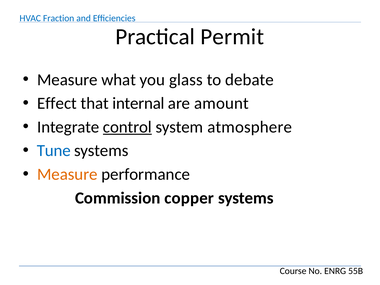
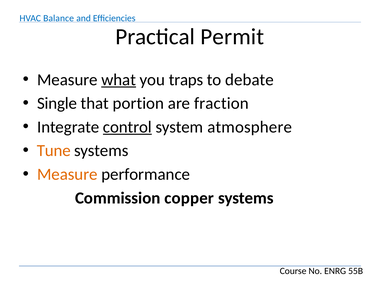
Fraction: Fraction -> Balance
what underline: none -> present
glass: glass -> traps
Effect: Effect -> Single
internal: internal -> portion
amount: amount -> fraction
Tune colour: blue -> orange
